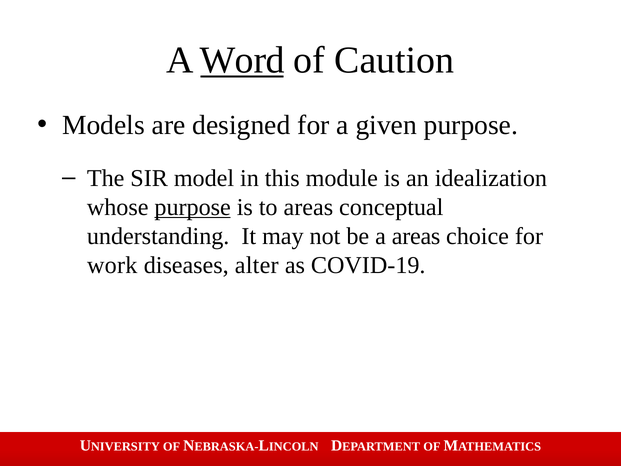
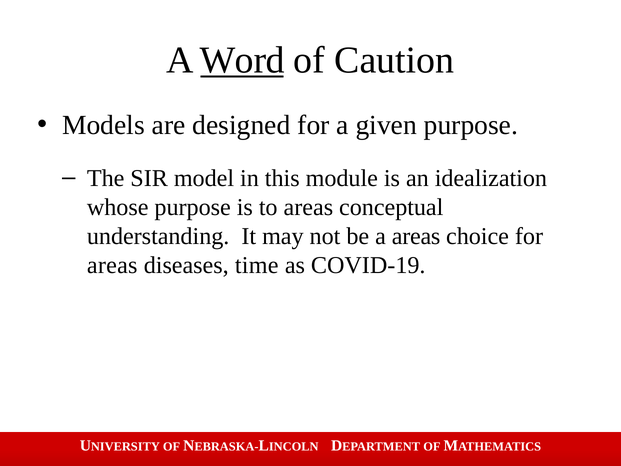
purpose at (193, 207) underline: present -> none
work at (112, 265): work -> areas
alter: alter -> time
